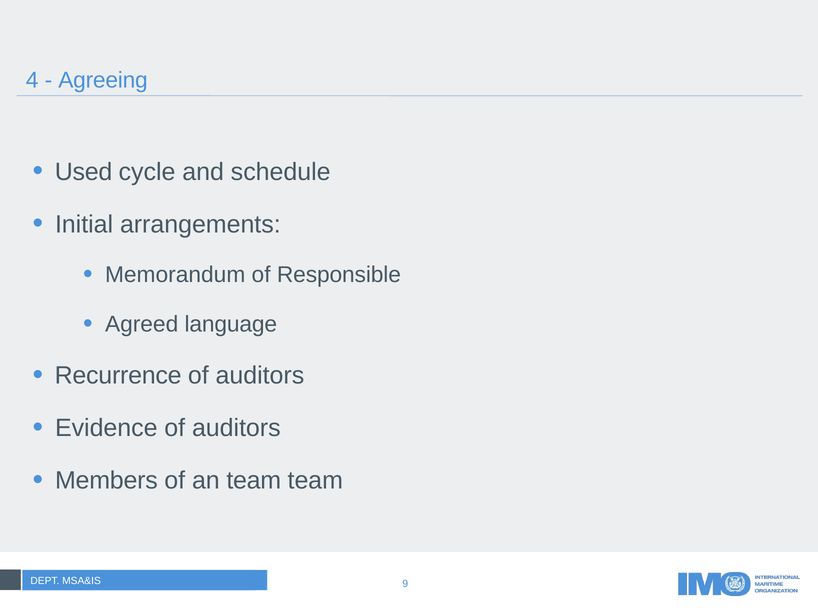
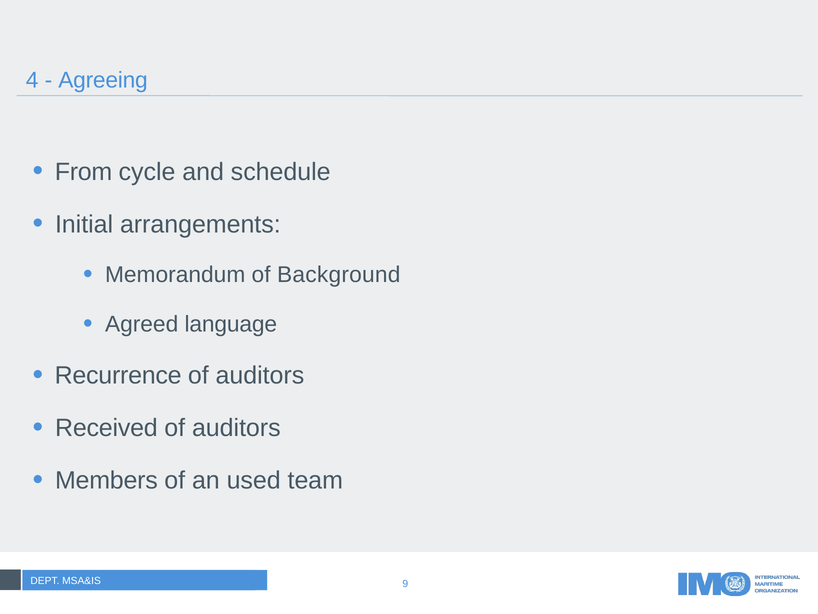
Used: Used -> From
Responsible: Responsible -> Background
Evidence: Evidence -> Received
an team: team -> used
